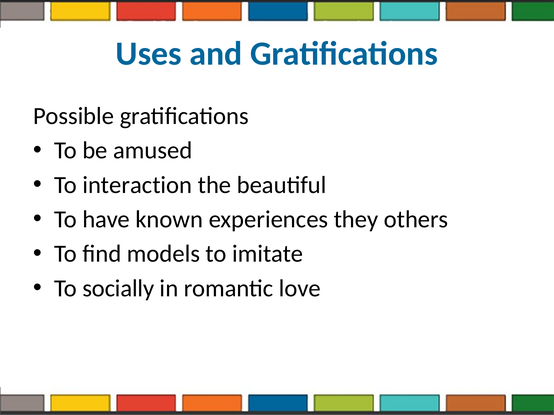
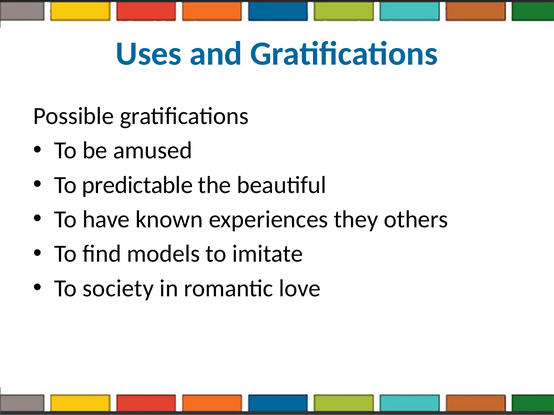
interaction: interaction -> predictable
socially: socially -> society
